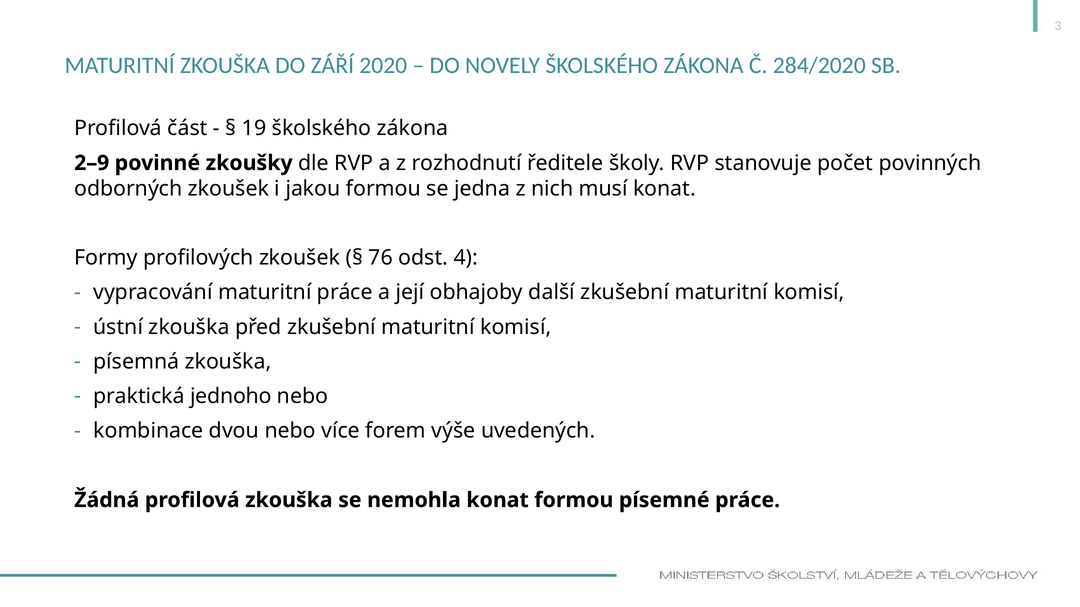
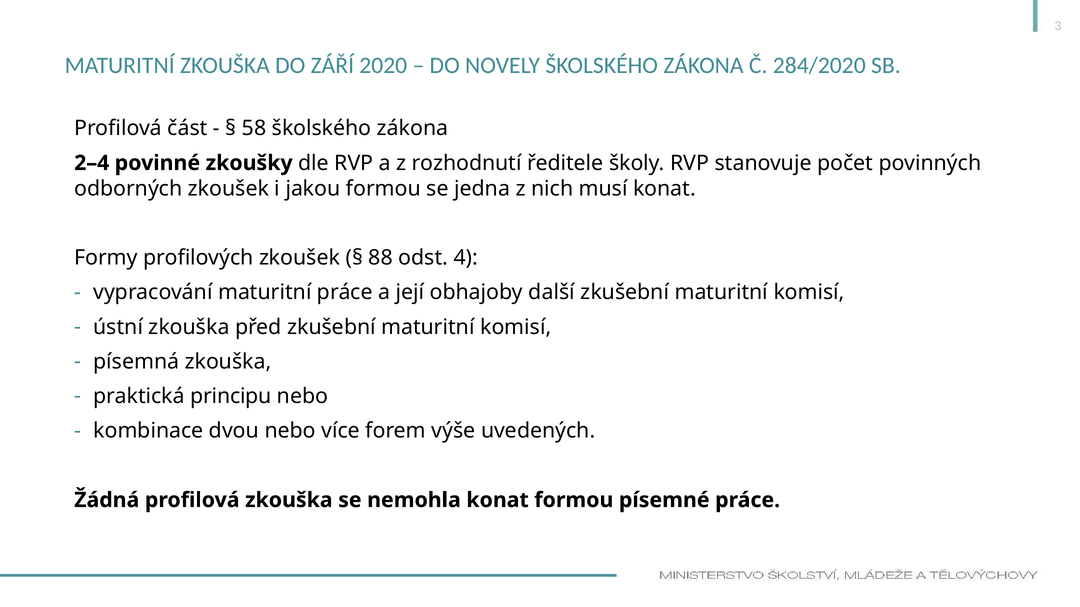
19: 19 -> 58
2–9: 2–9 -> 2–4
76: 76 -> 88
jednoho: jednoho -> principu
